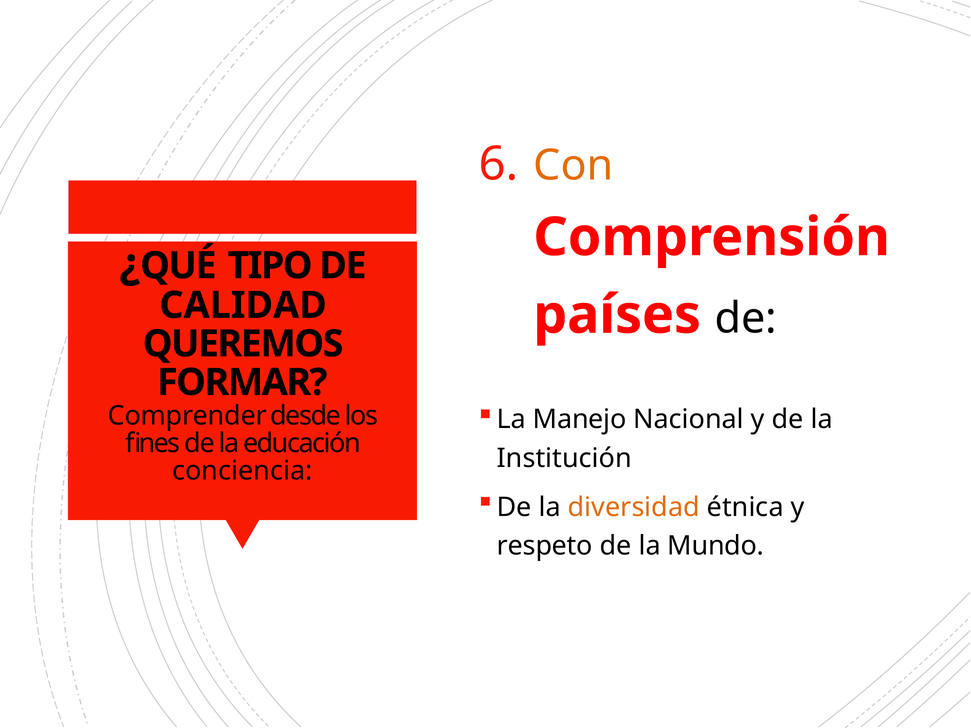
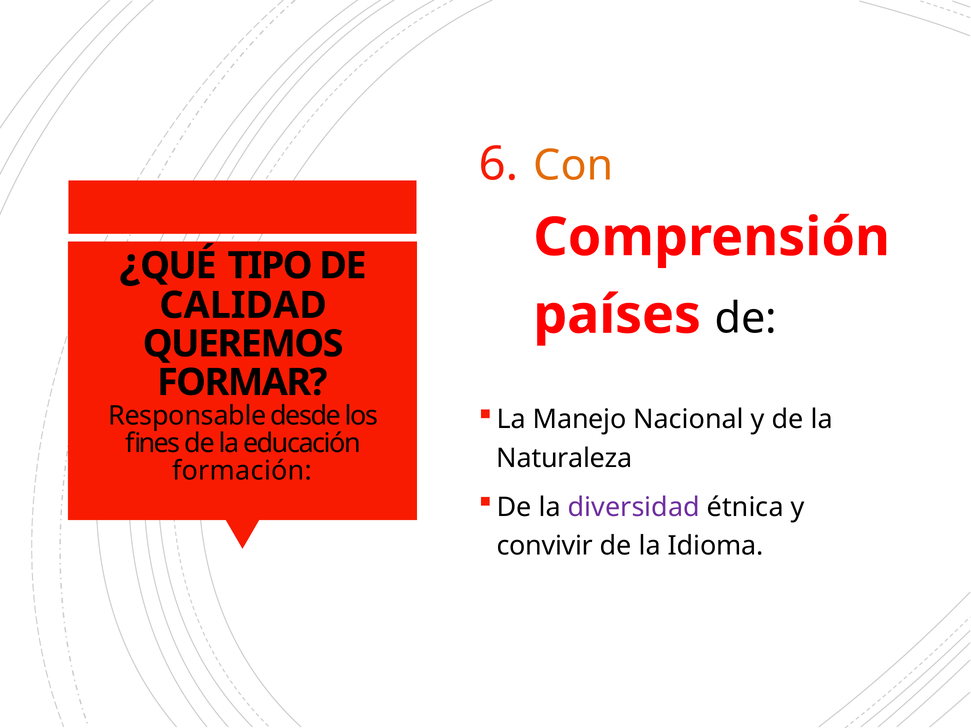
Comprender: Comprender -> Responsable
Institución: Institución -> Naturaleza
conciencia: conciencia -> formación
diversidad colour: orange -> purple
respeto: respeto -> convivir
Mundo: Mundo -> Idioma
